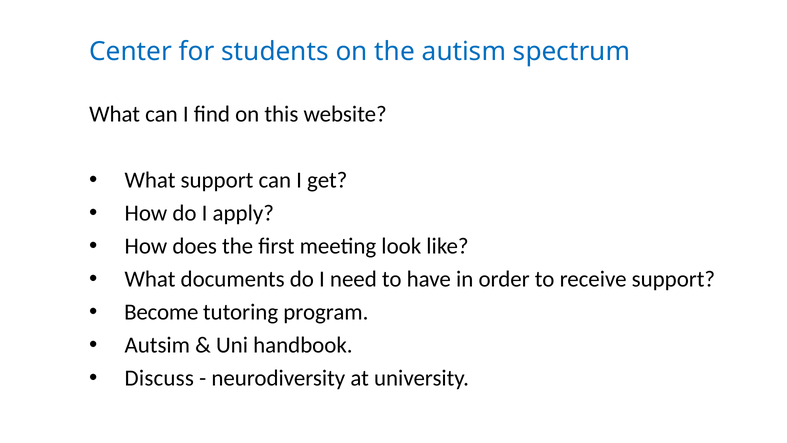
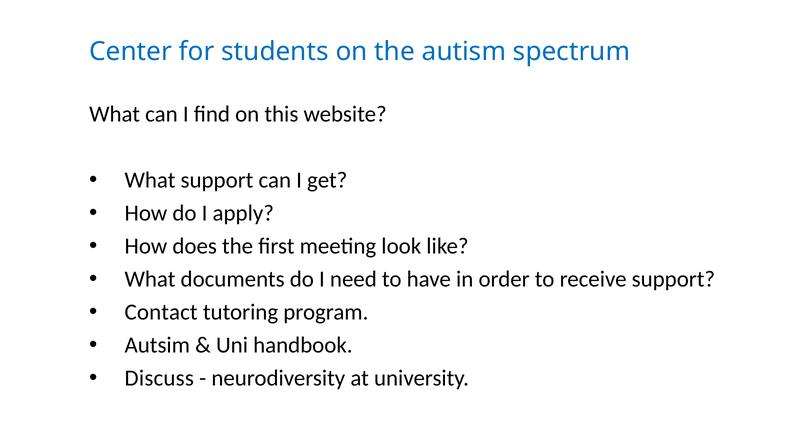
Become: Become -> Contact
